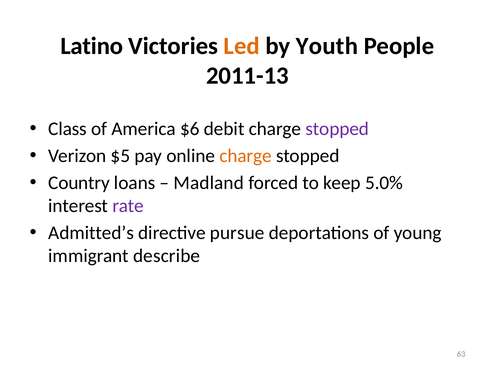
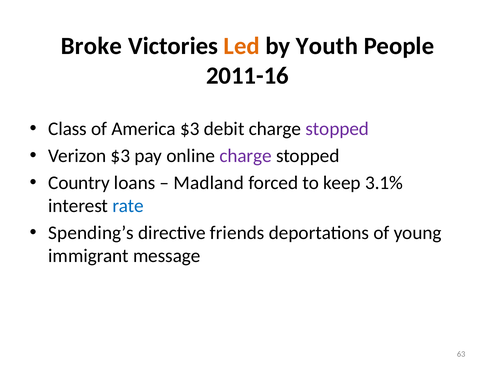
Latino: Latino -> Broke
2011-13: 2011-13 -> 2011-16
America $6: $6 -> $3
Verizon $5: $5 -> $3
charge at (246, 156) colour: orange -> purple
5.0%: 5.0% -> 3.1%
rate colour: purple -> blue
Admitted’s: Admitted’s -> Spending’s
pursue: pursue -> friends
describe: describe -> message
